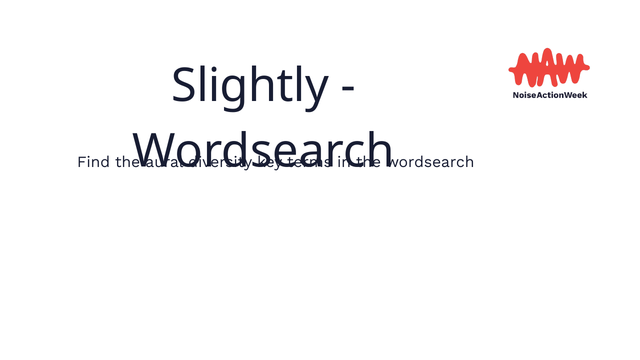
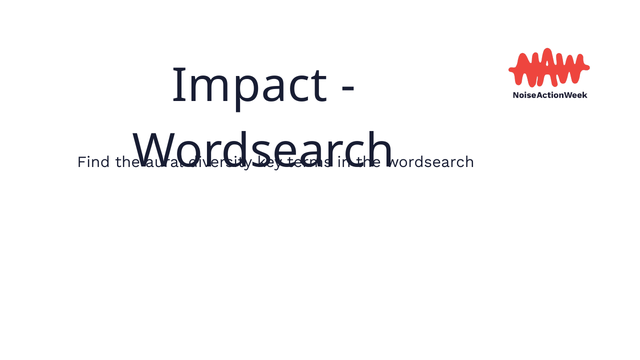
Slightly: Slightly -> Impact
